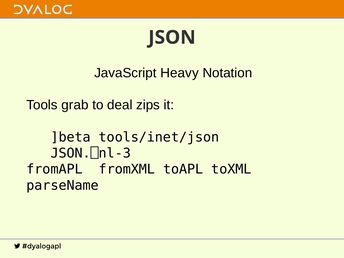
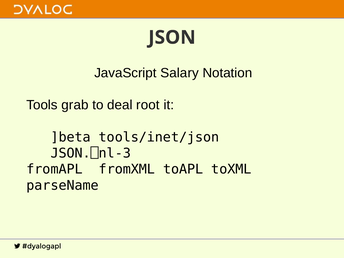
Heavy: Heavy -> Salary
zips: zips -> root
